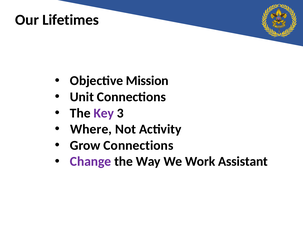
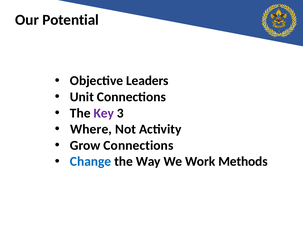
Lifetimes: Lifetimes -> Potential
Mission: Mission -> Leaders
Change colour: purple -> blue
Assistant: Assistant -> Methods
